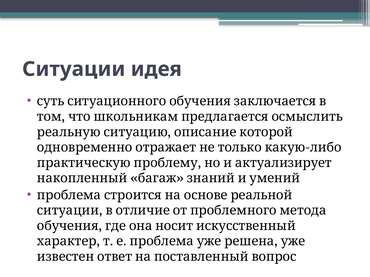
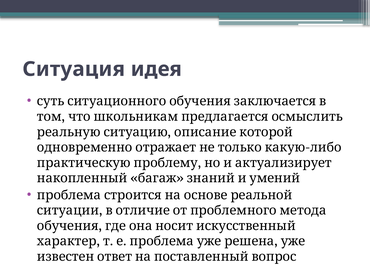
Ситуации at (74, 69): Ситуации -> Ситуация
